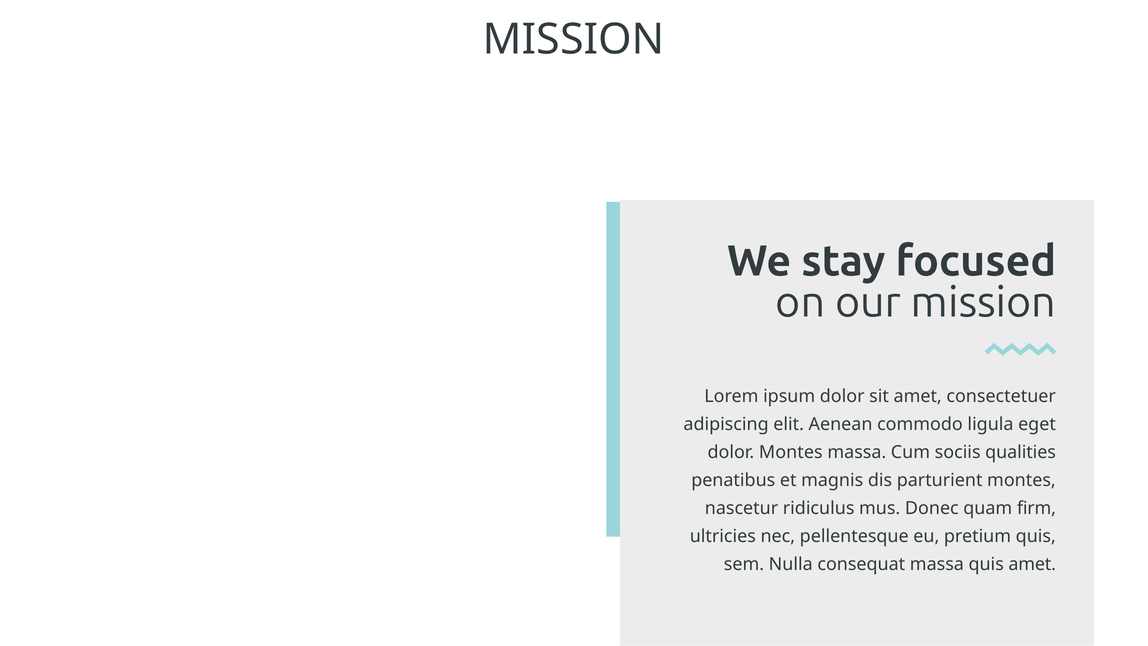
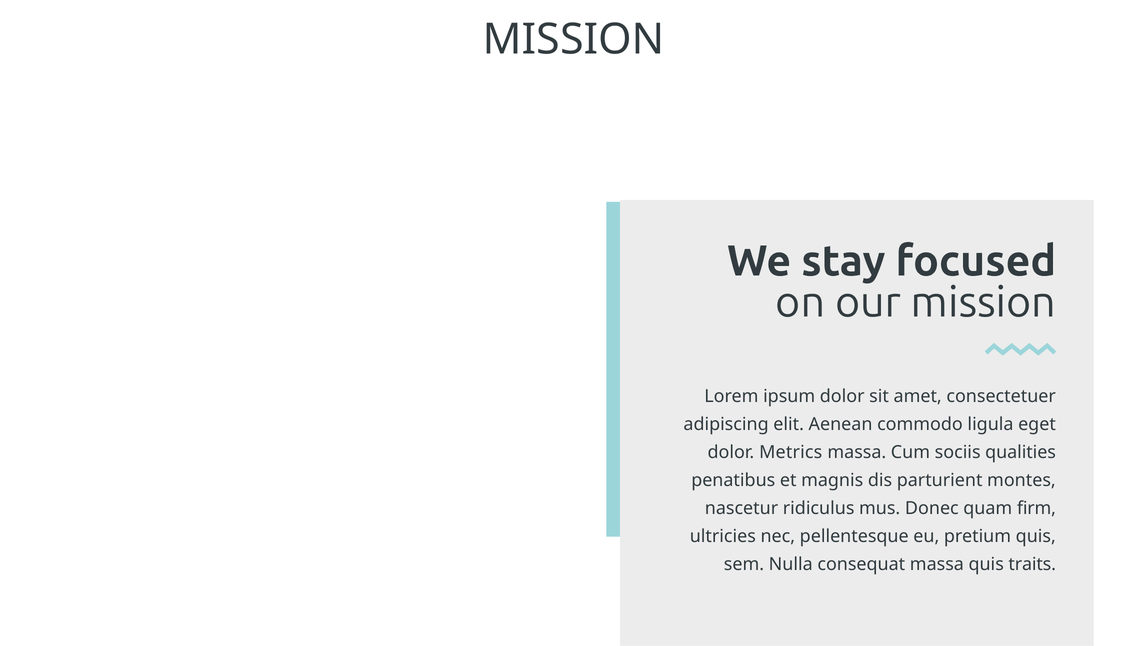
dolor Montes: Montes -> Metrics
quis amet: amet -> traits
